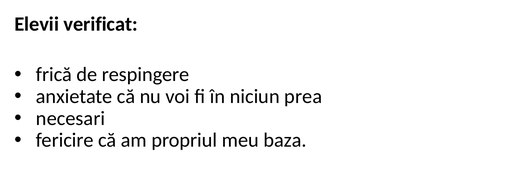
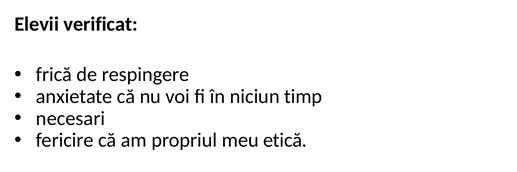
prea: prea -> timp
baza: baza -> etică
